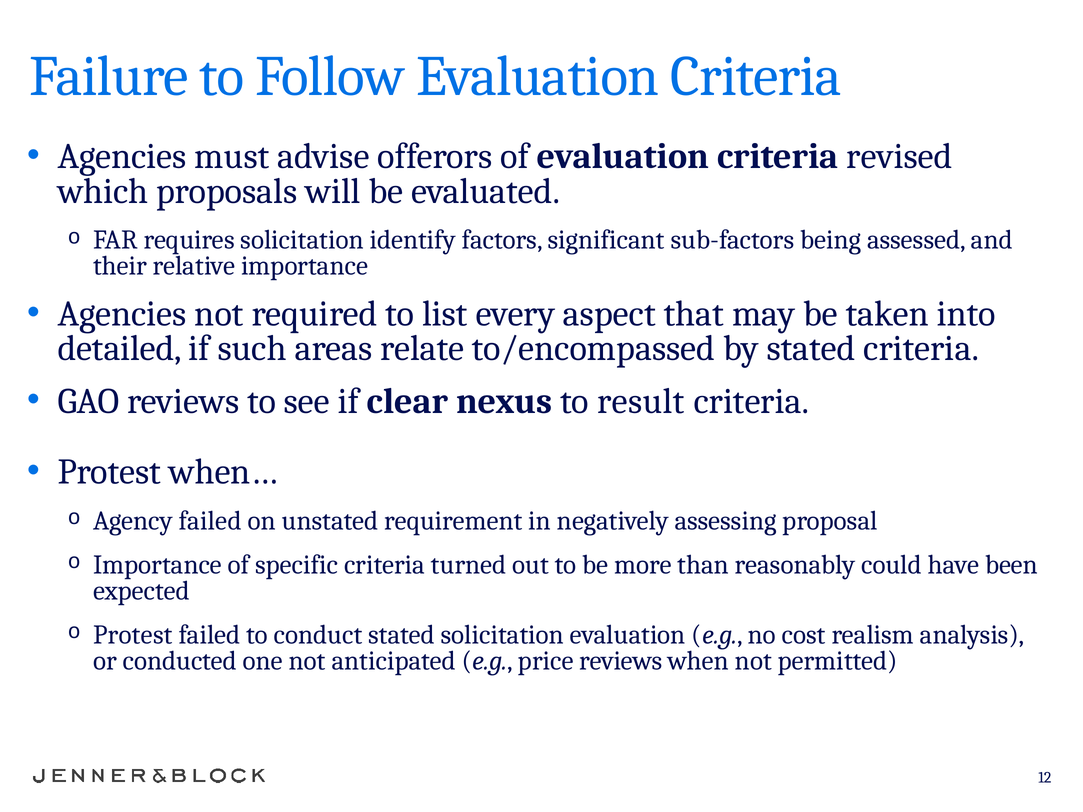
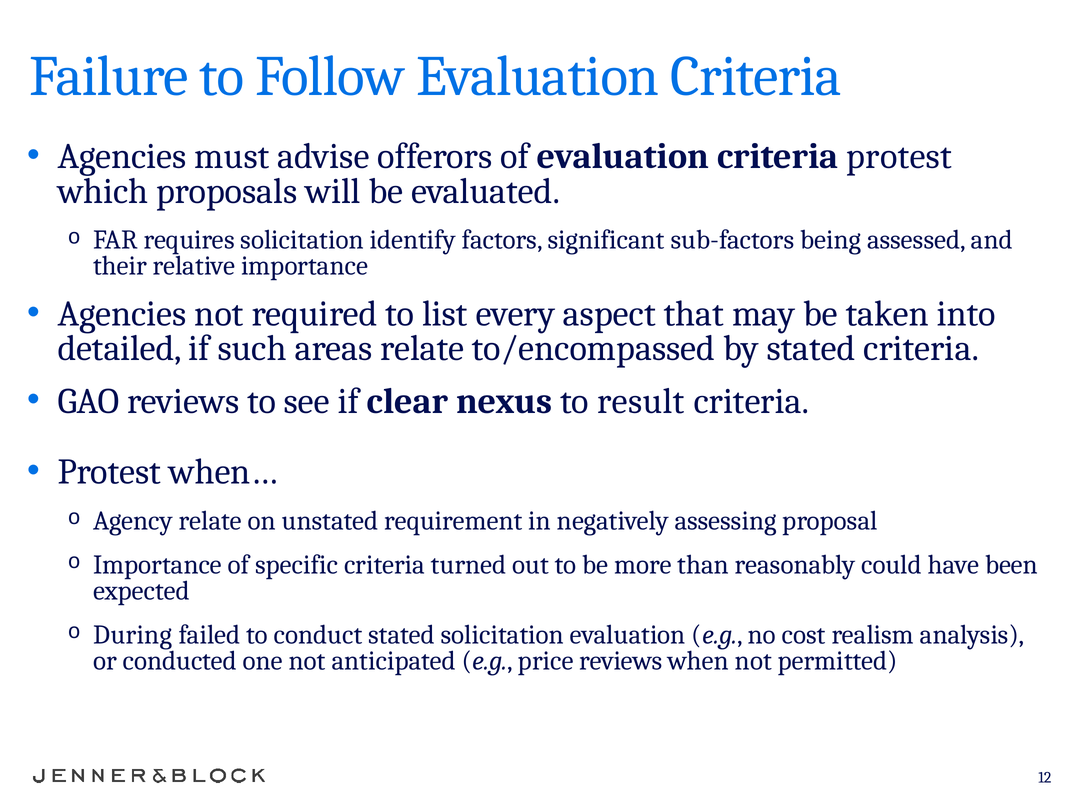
criteria revised: revised -> protest
Agency failed: failed -> relate
Protest at (133, 635): Protest -> During
